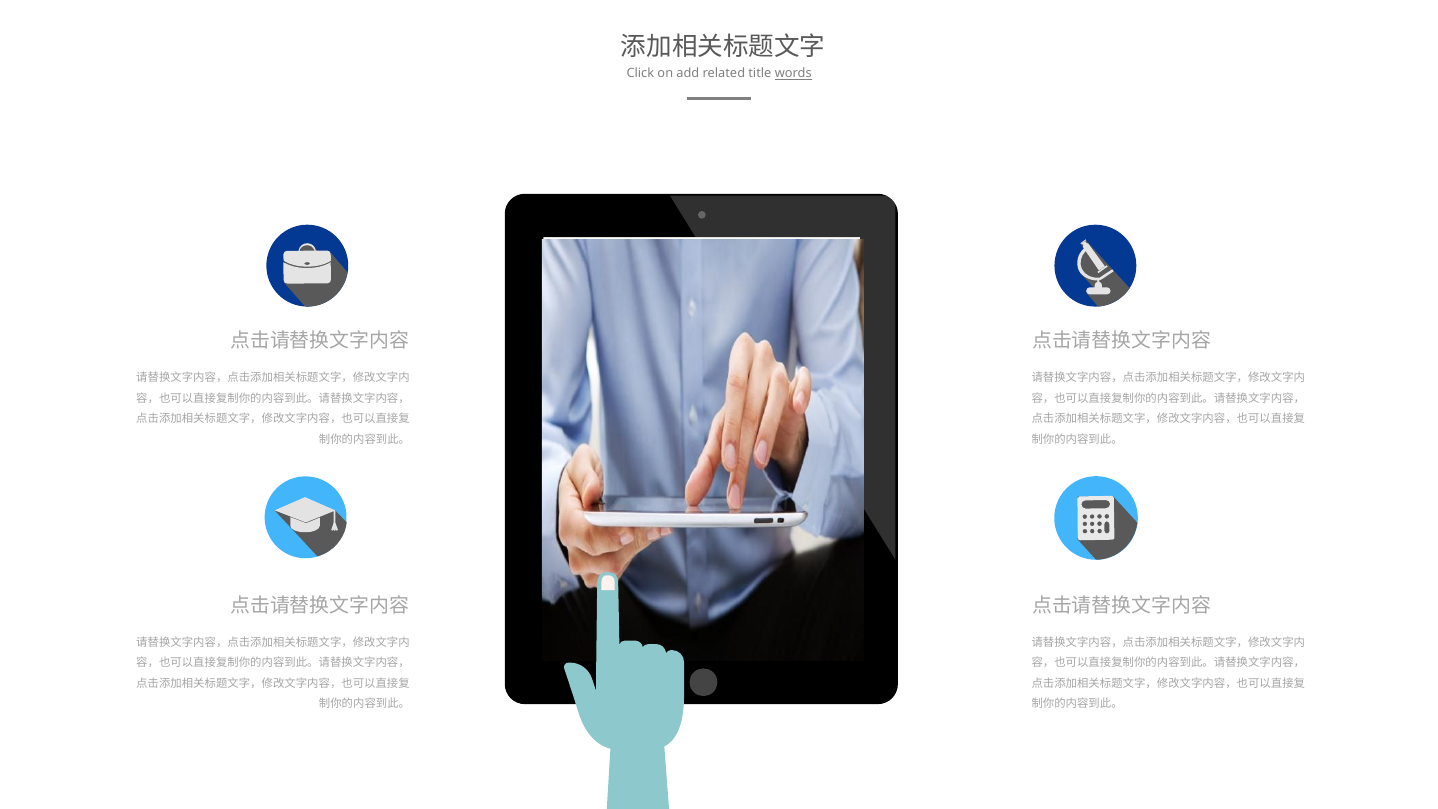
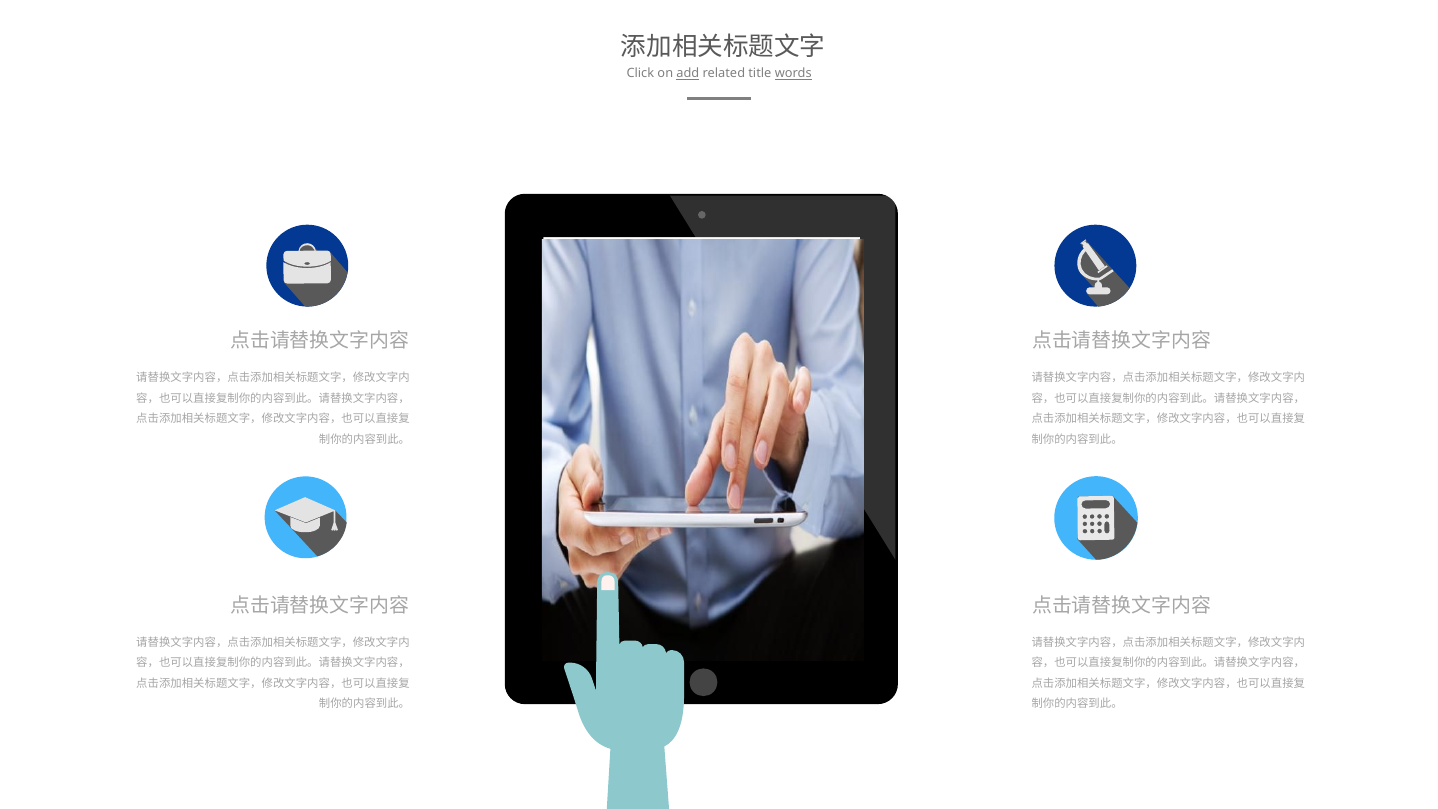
add underline: none -> present
